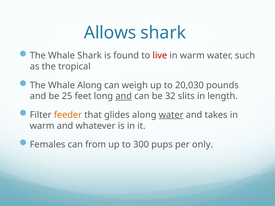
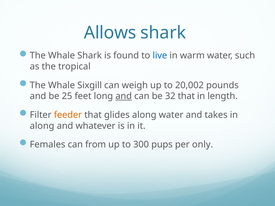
live colour: red -> blue
Whale Along: Along -> Sixgill
20,030: 20,030 -> 20,002
32 slits: slits -> that
water at (171, 115) underline: present -> none
warm at (42, 126): warm -> along
